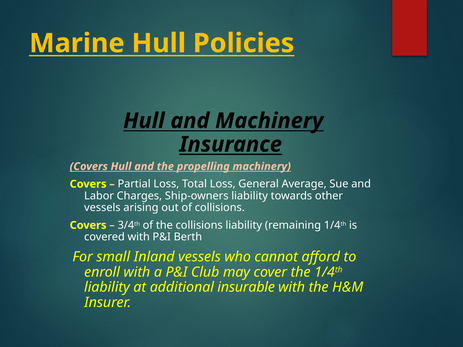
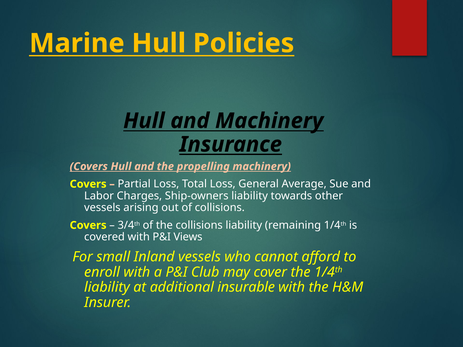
Berth: Berth -> Views
